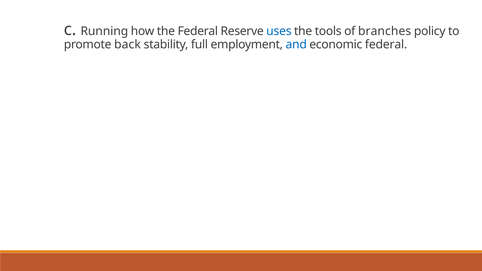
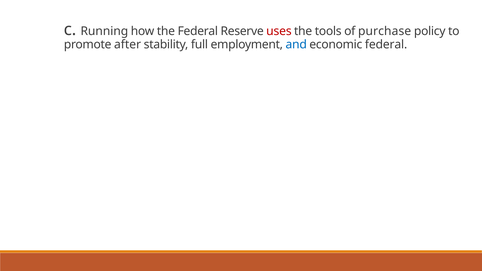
uses colour: blue -> red
branches: branches -> purchase
back: back -> after
